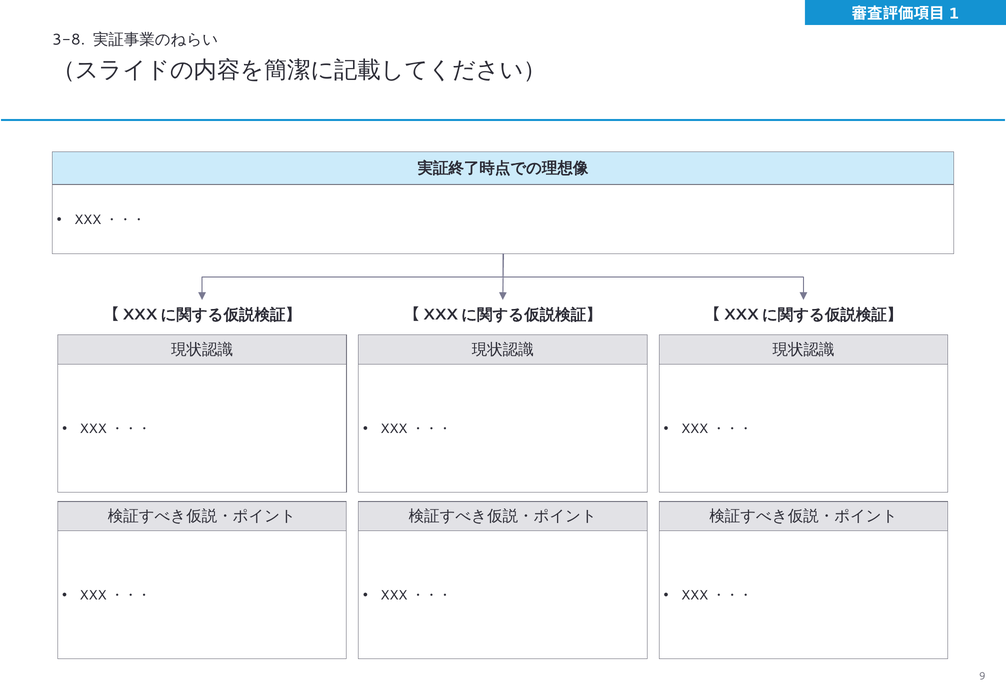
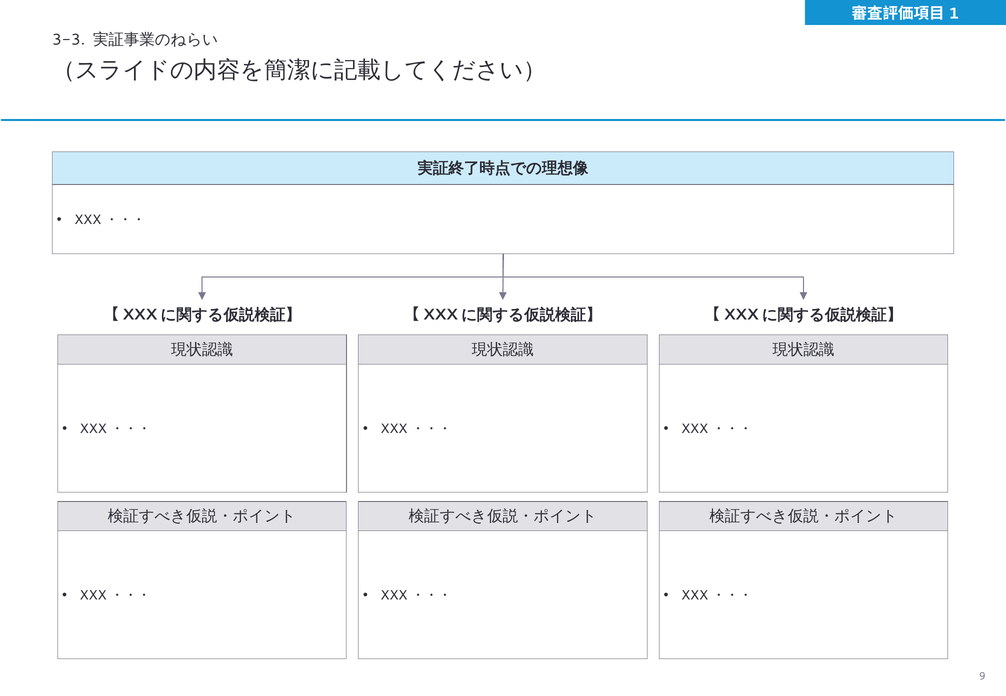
3-8: 3-8 -> 3-3
